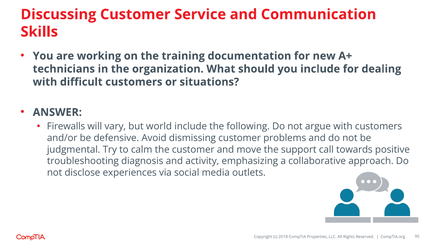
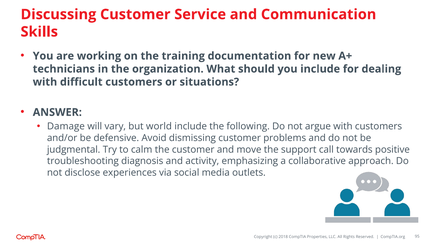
Firewalls: Firewalls -> Damage
